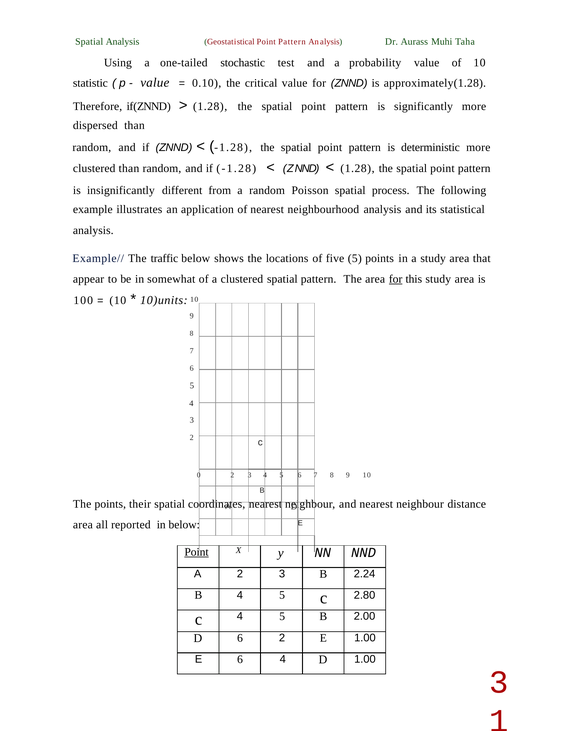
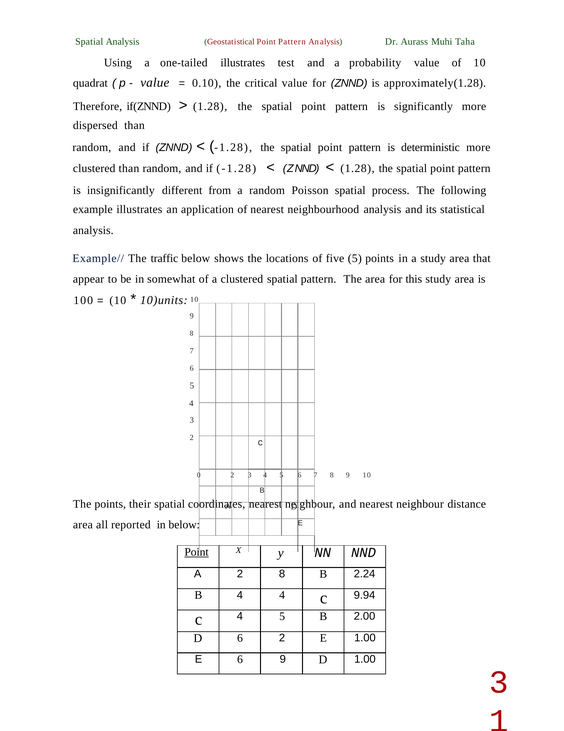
one-tailed stochastic: stochastic -> illustrates
statistic: statistic -> quadrat
for at (396, 279) underline: present -> none
A 2 3: 3 -> 8
B 4 5: 5 -> 4
2.80: 2.80 -> 9.94
6 4: 4 -> 9
